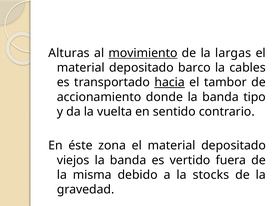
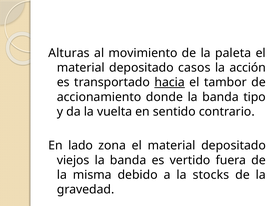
movimiento underline: present -> none
largas: largas -> paleta
barco: barco -> casos
cables: cables -> acción
éste: éste -> lado
